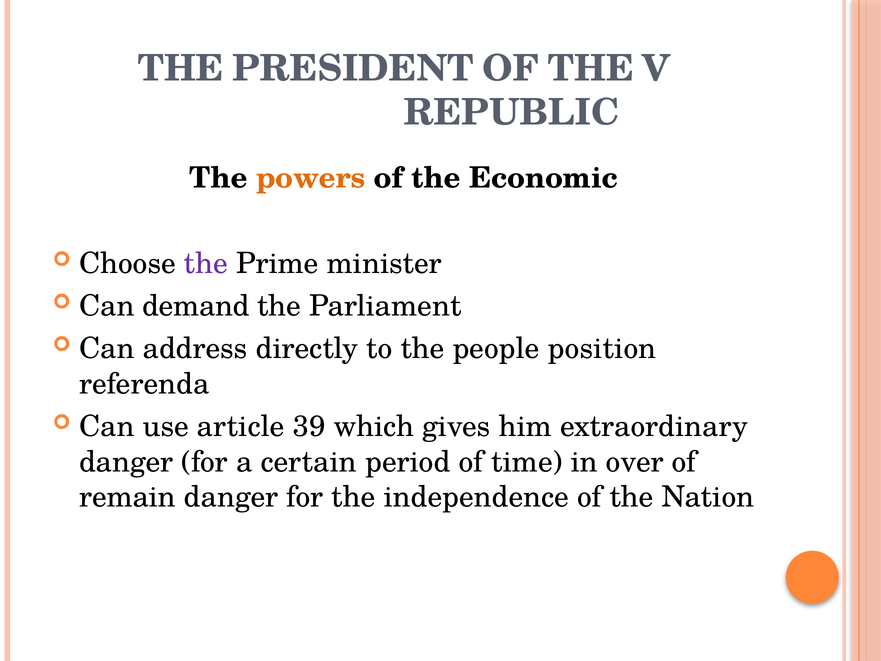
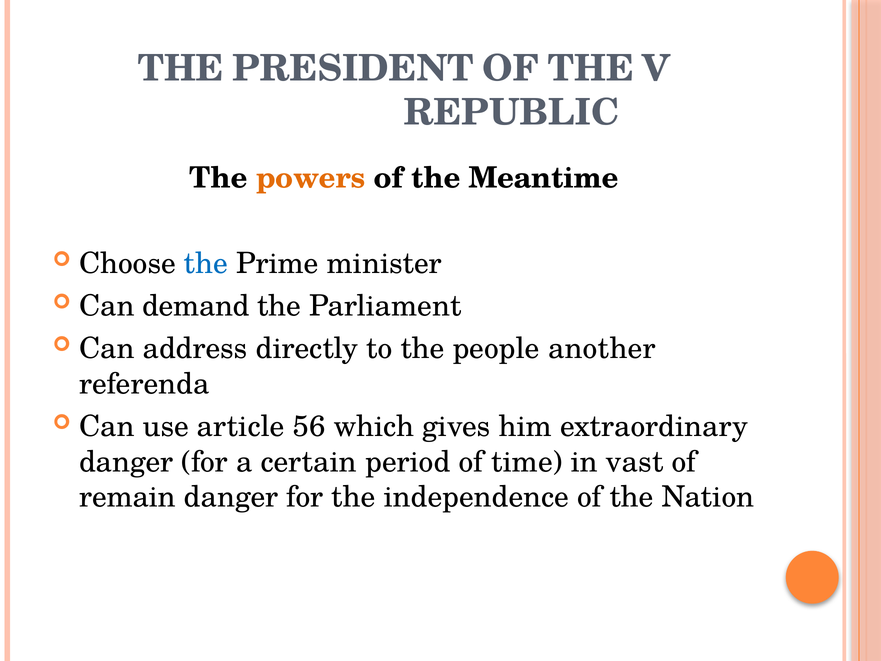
Economic: Economic -> Meantime
the at (206, 263) colour: purple -> blue
position: position -> another
39: 39 -> 56
over: over -> vast
